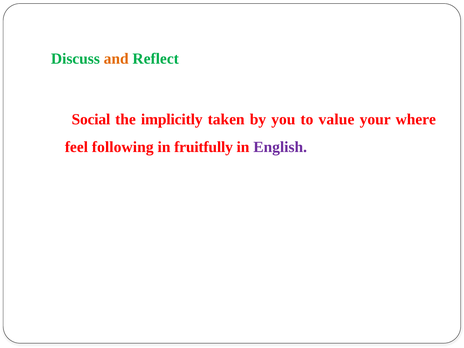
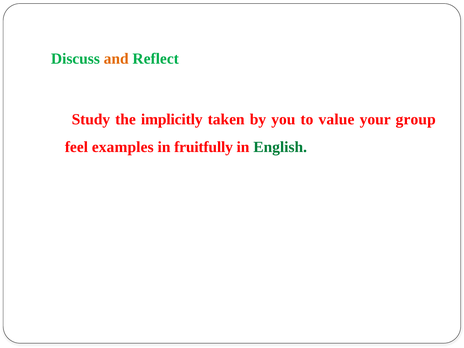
Social: Social -> Study
where: where -> group
following: following -> examples
English colour: purple -> green
